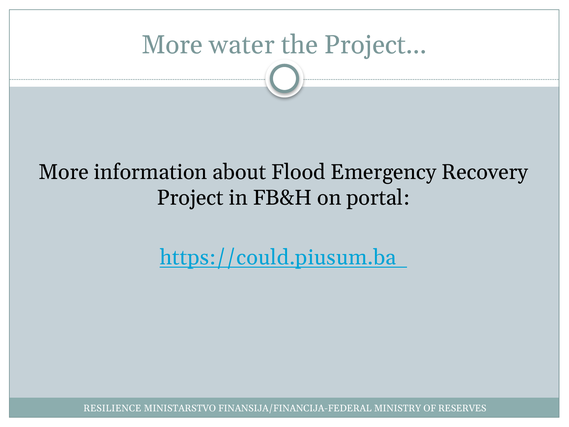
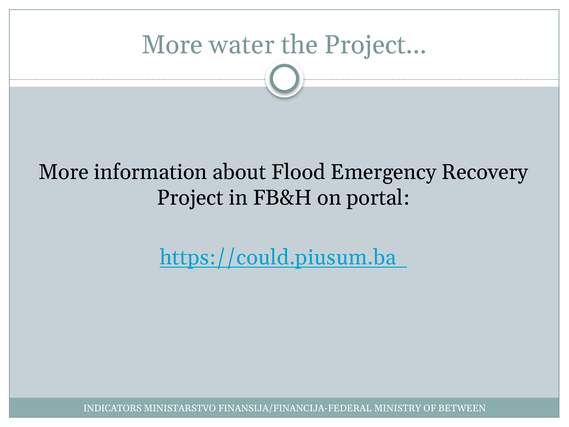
RESILIENCE: RESILIENCE -> INDICATORS
RESERVES: RESERVES -> BETWEEN
